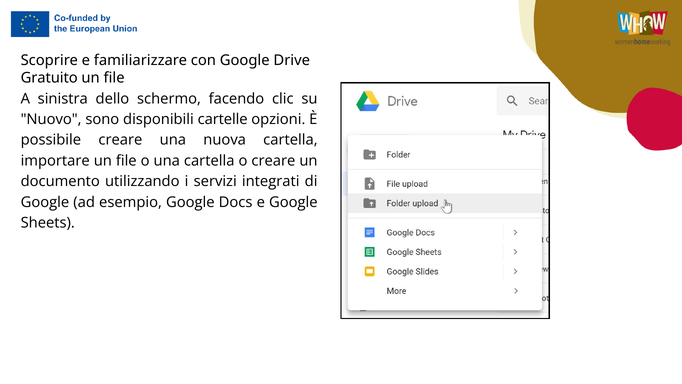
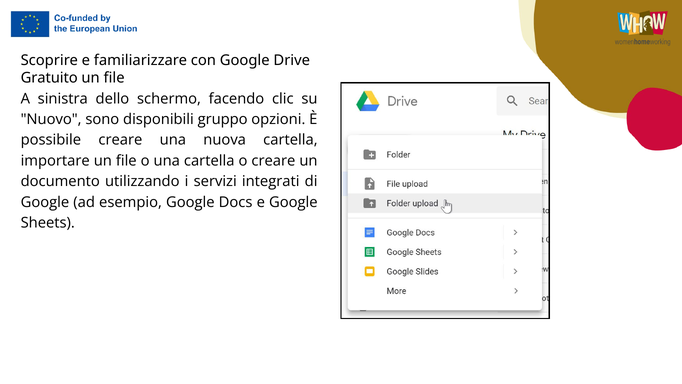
cartelle: cartelle -> gruppo
